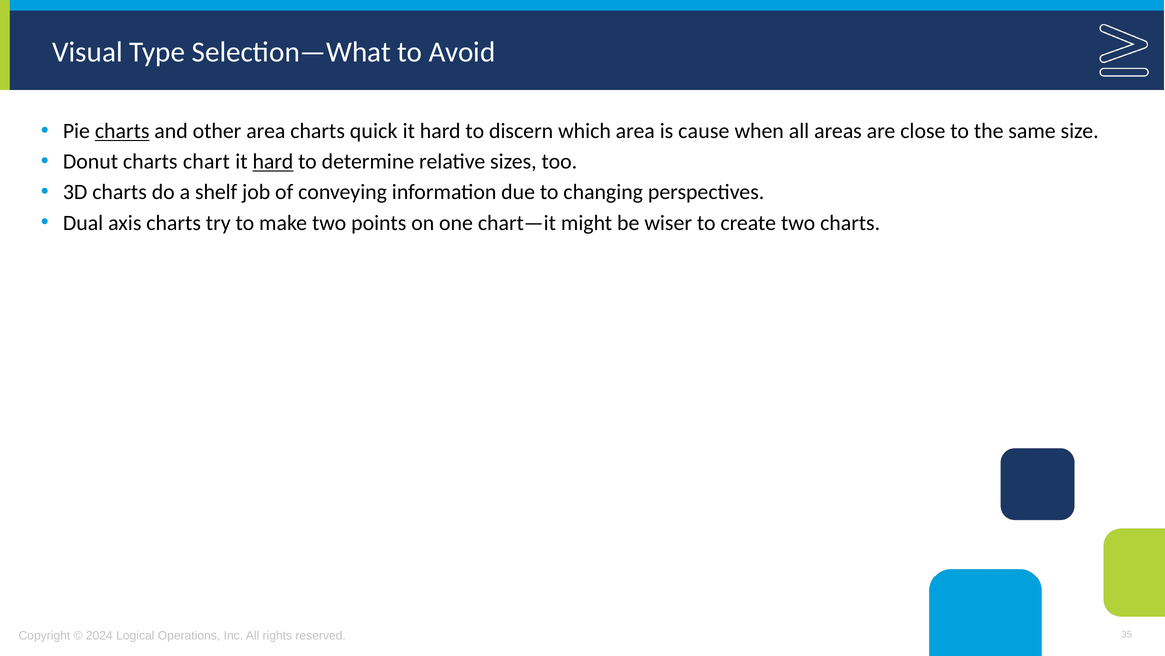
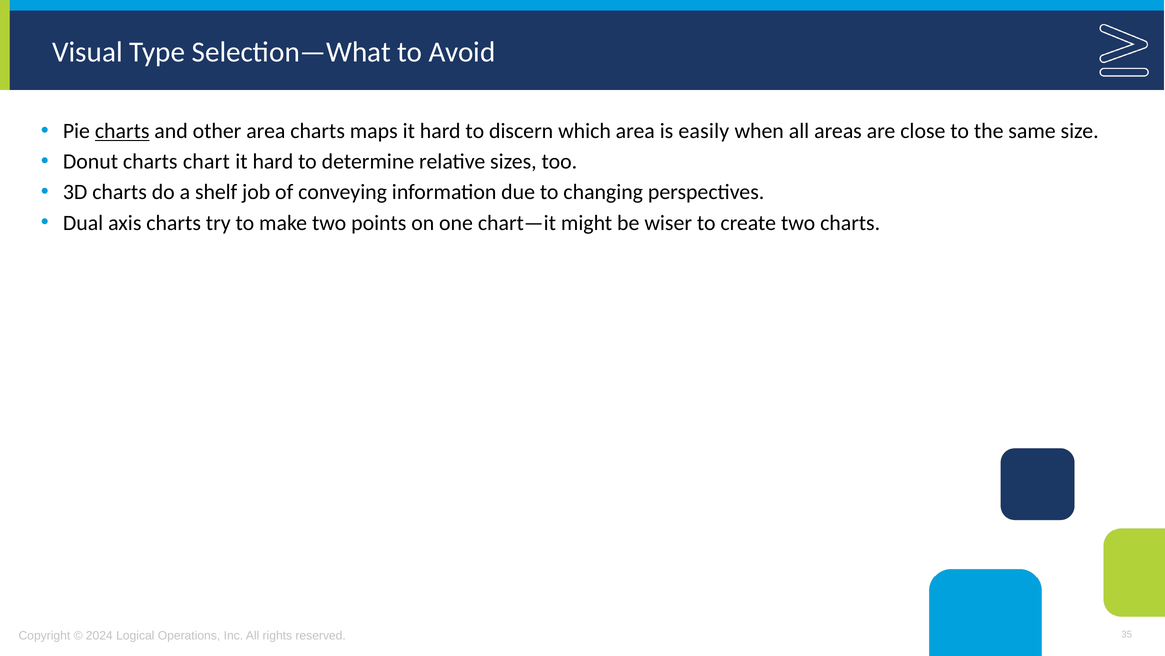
quick: quick -> maps
cause: cause -> easily
hard at (273, 161) underline: present -> none
